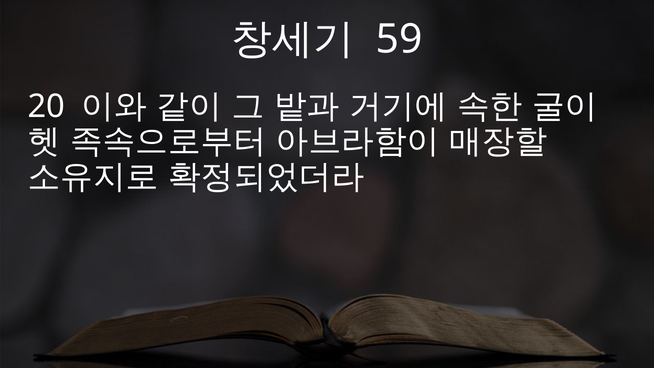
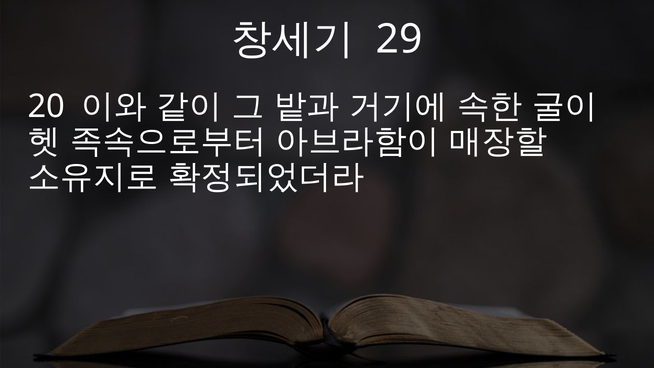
59: 59 -> 29
